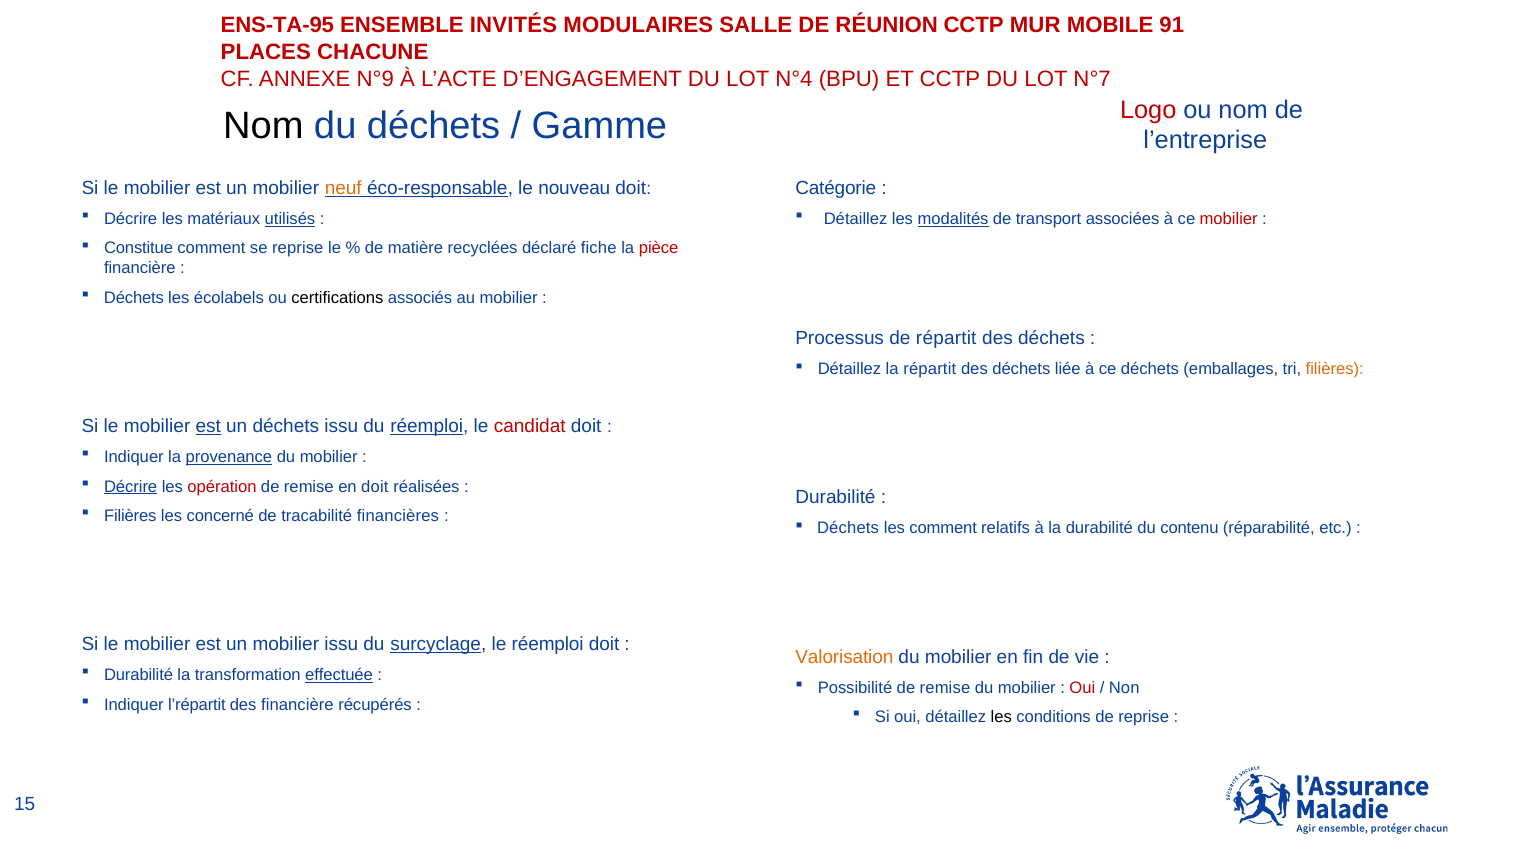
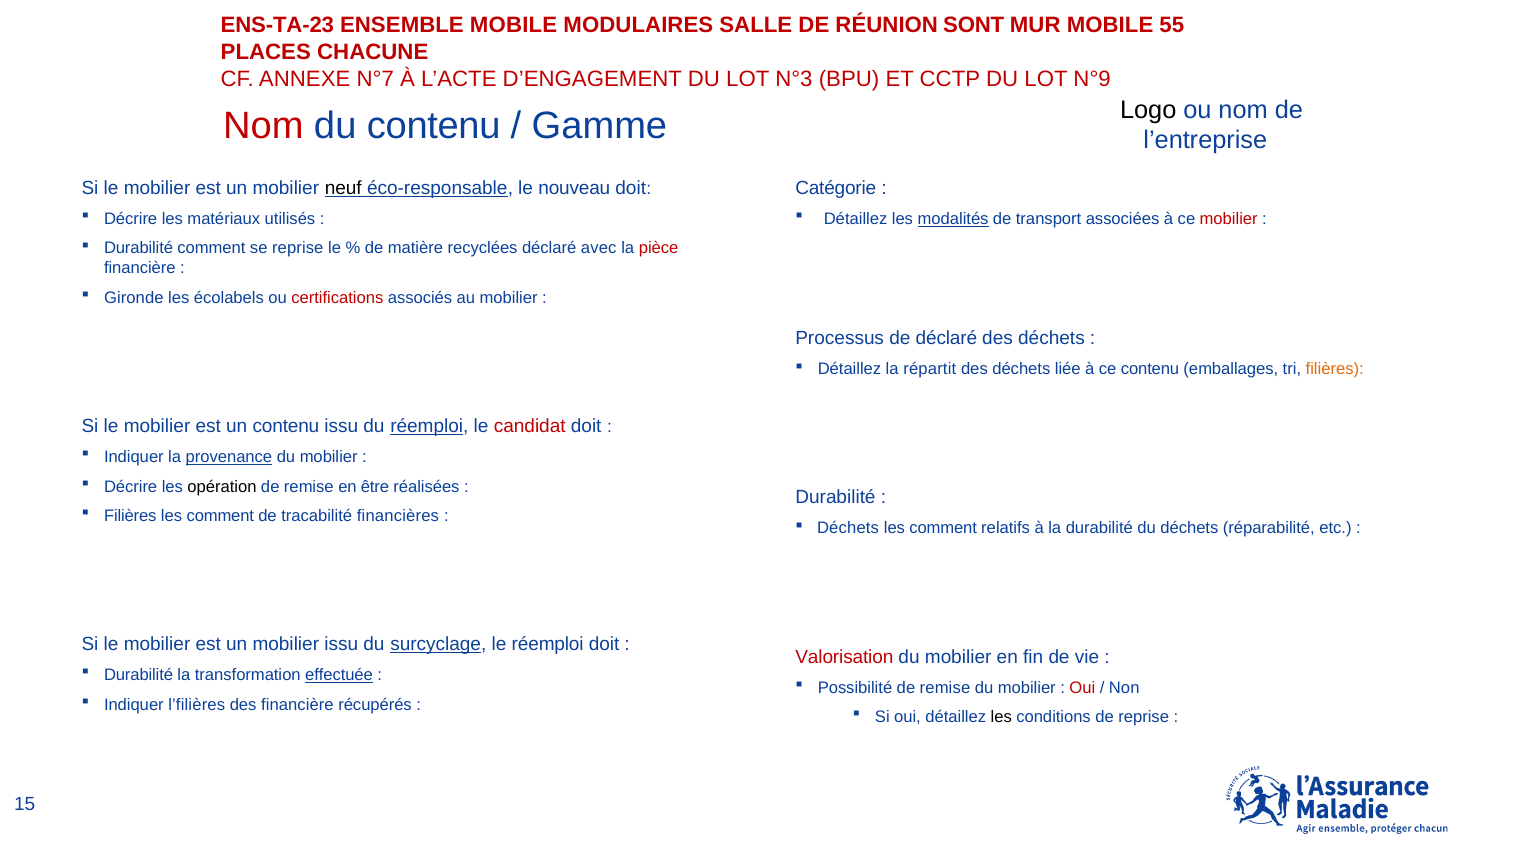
ENS-TA-95: ENS-TA-95 -> ENS-TA-23
ENSEMBLE INVITÉS: INVITÉS -> MOBILE
RÉUNION CCTP: CCTP -> SONT
91: 91 -> 55
N°9: N°9 -> N°7
N°4: N°4 -> N°3
N°7: N°7 -> N°9
Nom at (263, 126) colour: black -> red
du déchets: déchets -> contenu
Logo colour: red -> black
neuf colour: orange -> black
utilisés underline: present -> none
Constitue at (139, 248): Constitue -> Durabilité
fiche: fiche -> avec
Déchets at (134, 298): Déchets -> Gironde
certifications colour: black -> red
de répartit: répartit -> déclaré
ce déchets: déchets -> contenu
est at (208, 426) underline: present -> none
un déchets: déchets -> contenu
Décrire at (131, 486) underline: present -> none
opération colour: red -> black
en doit: doit -> être
concerné at (220, 516): concerné -> comment
du contenu: contenu -> déchets
Valorisation colour: orange -> red
l’répartit: l’répartit -> l’filières
